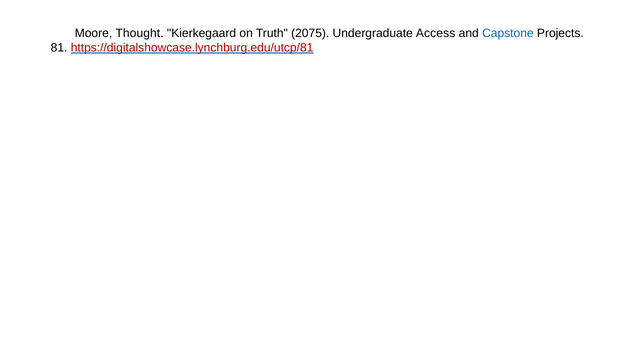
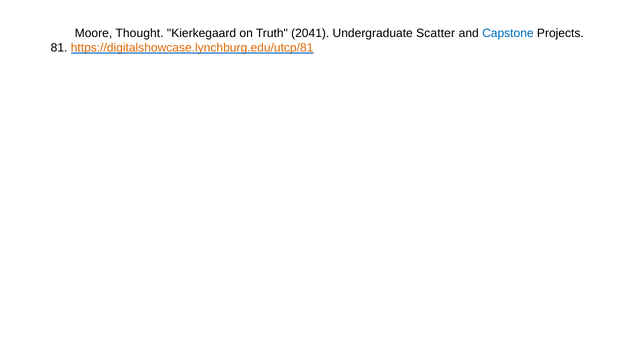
2075: 2075 -> 2041
Access: Access -> Scatter
https://digitalshowcase.lynchburg.edu/utcp/81 colour: red -> orange
